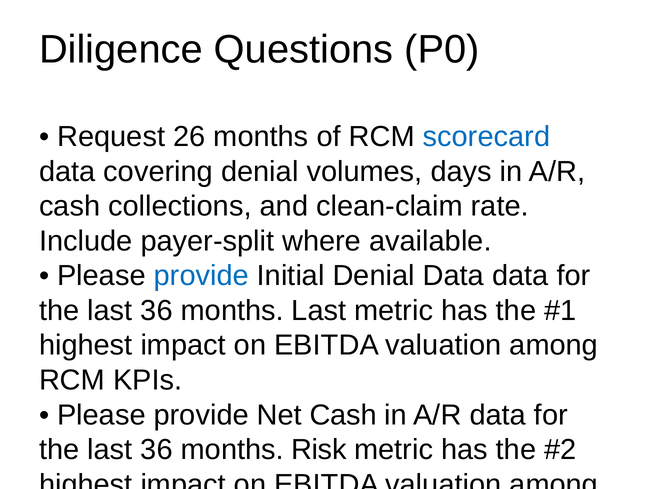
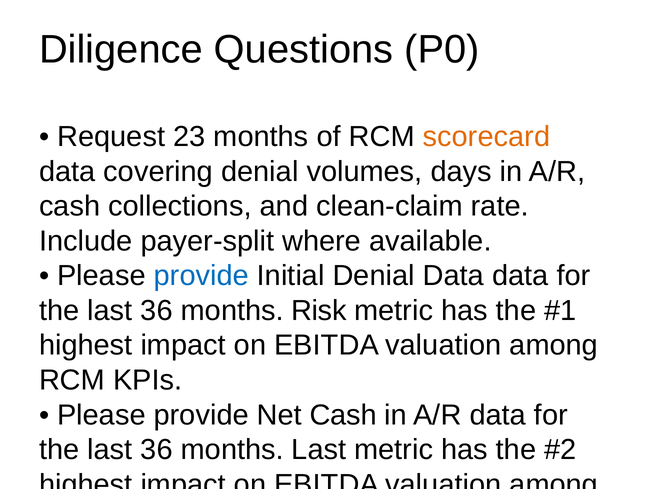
26: 26 -> 23
scorecard colour: blue -> orange
months Last: Last -> Risk
months Risk: Risk -> Last
